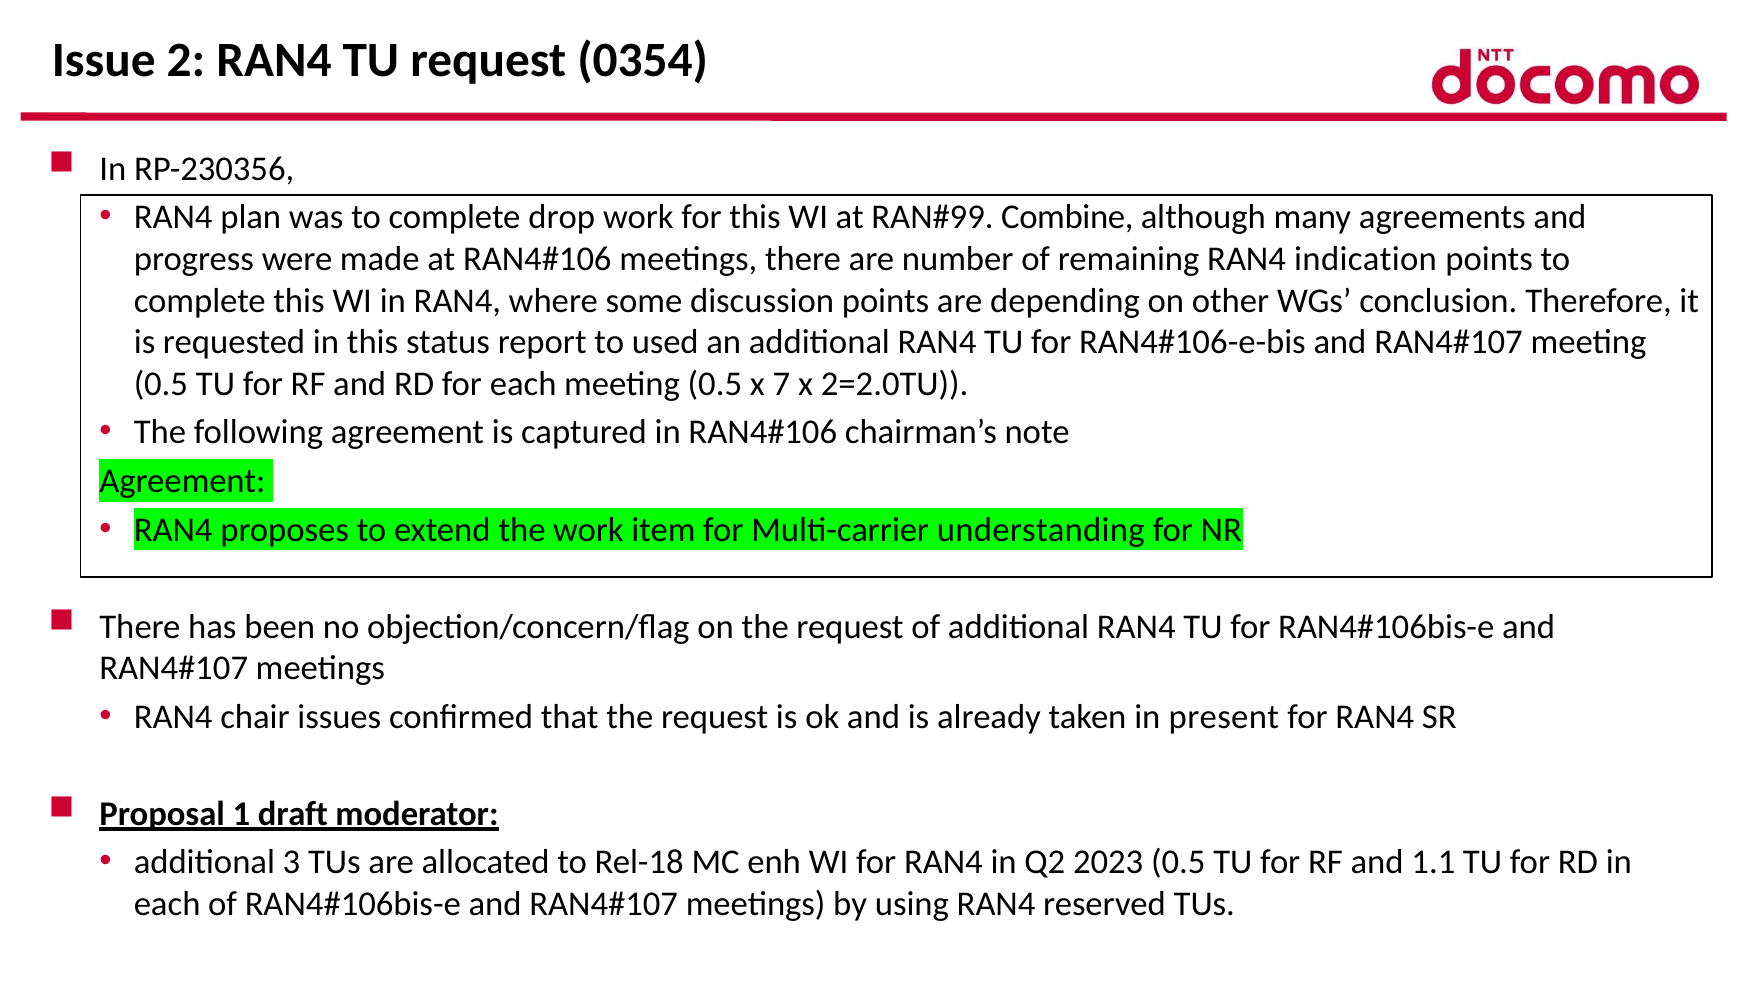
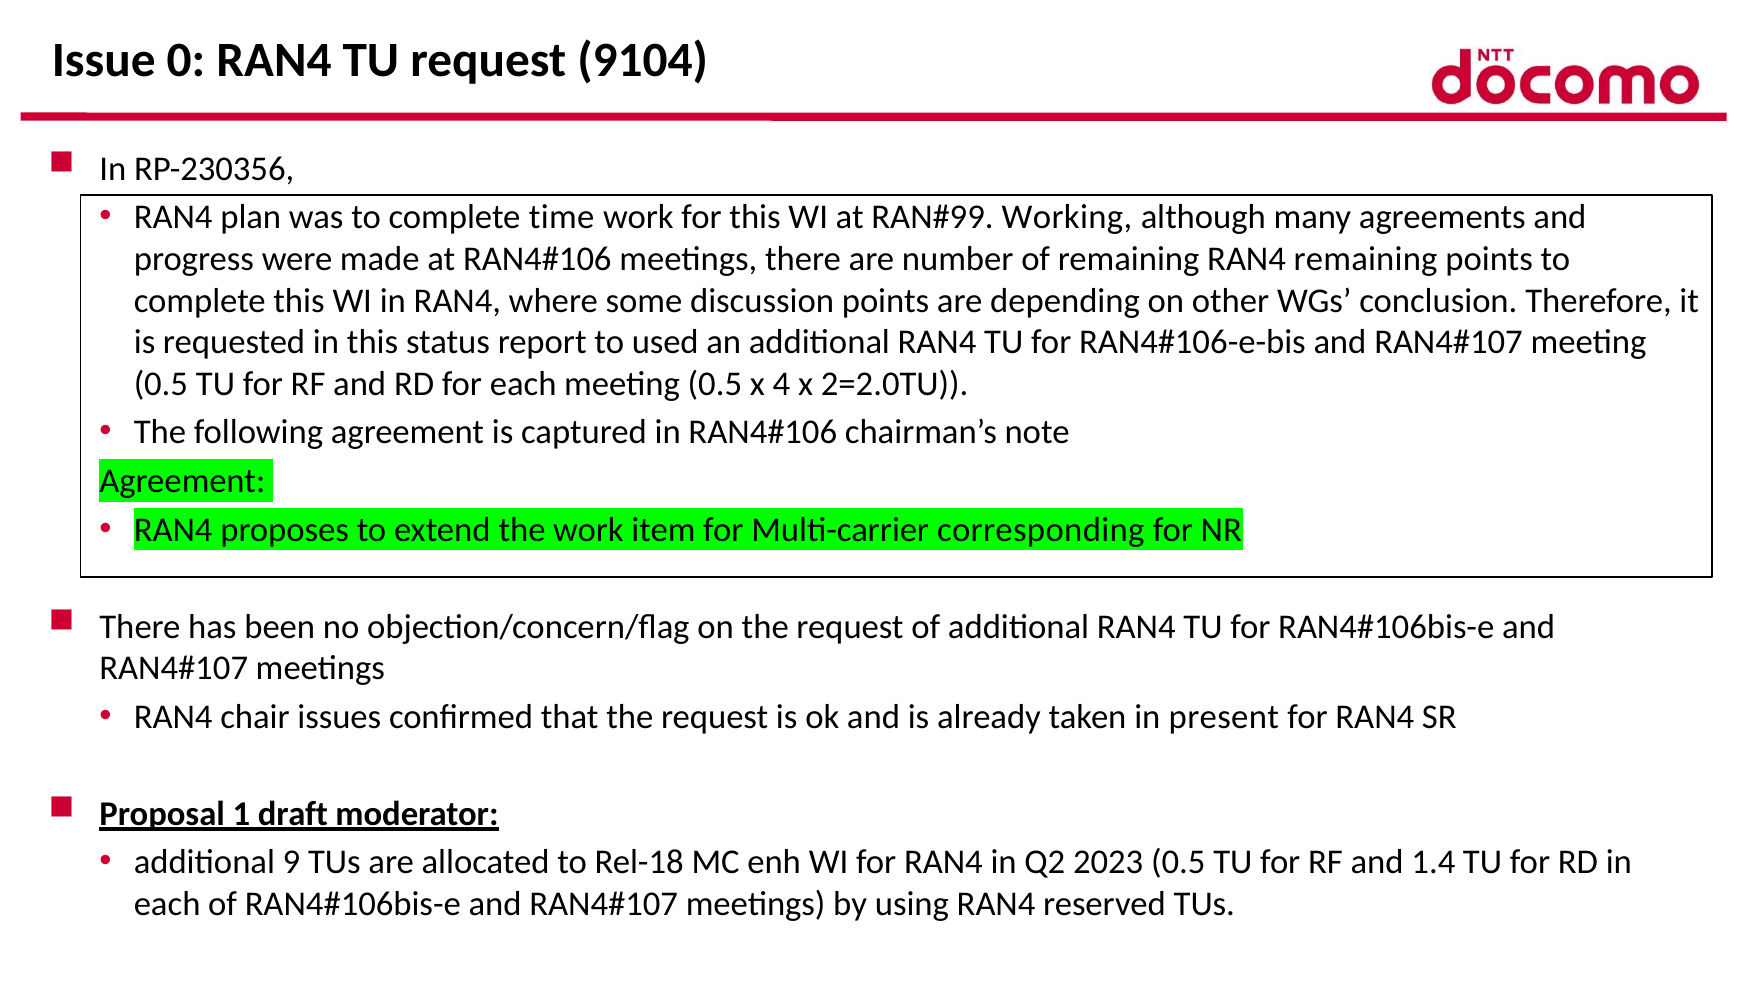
2: 2 -> 0
0354: 0354 -> 9104
drop: drop -> time
Combine: Combine -> Working
RAN4 indication: indication -> remaining
7: 7 -> 4
understanding: understanding -> corresponding
additional 3: 3 -> 9
1.1: 1.1 -> 1.4
